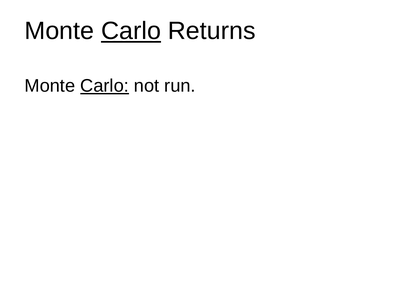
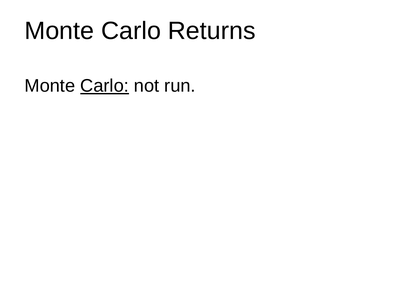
Carlo at (131, 31) underline: present -> none
